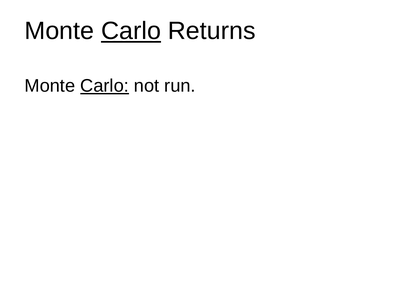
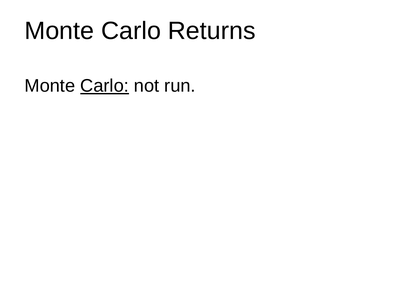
Carlo at (131, 31) underline: present -> none
